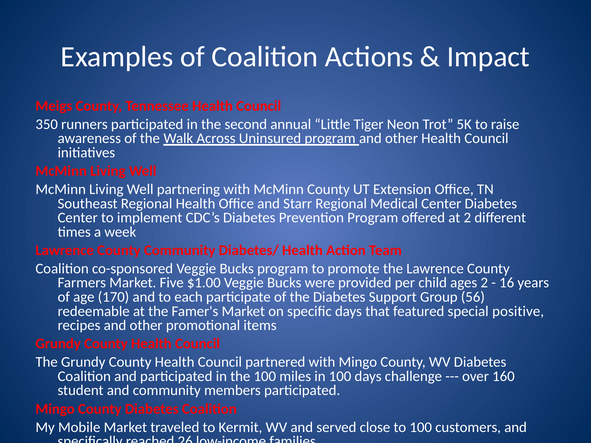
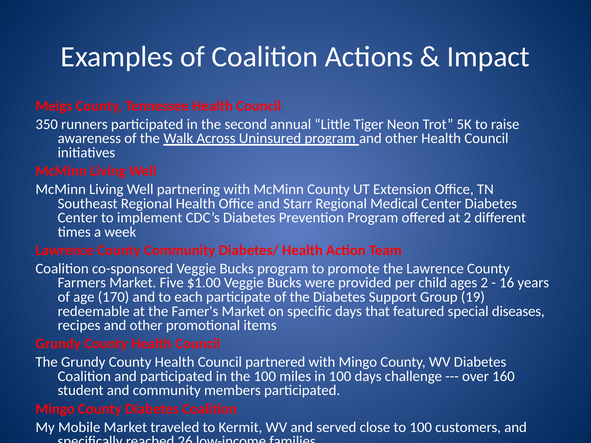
56: 56 -> 19
positive: positive -> diseases
